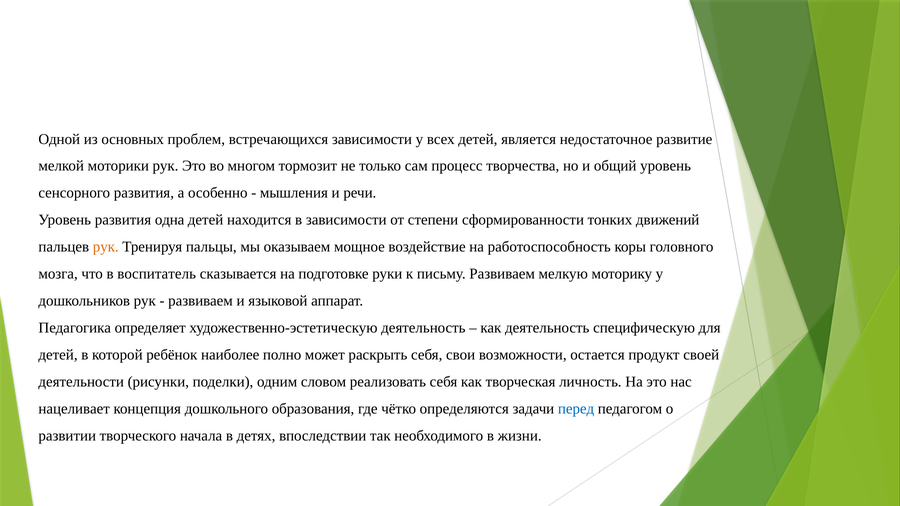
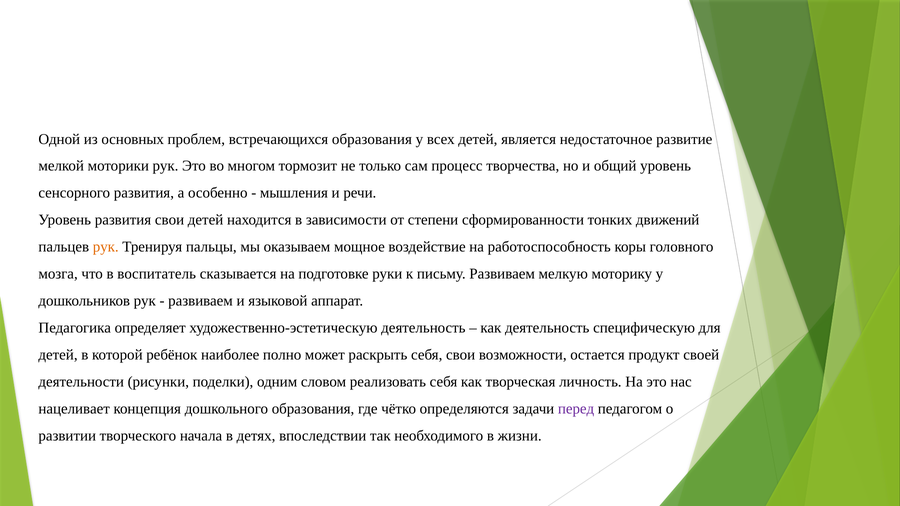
встречающихся зависимости: зависимости -> образования
развития одна: одна -> свои
перед colour: blue -> purple
